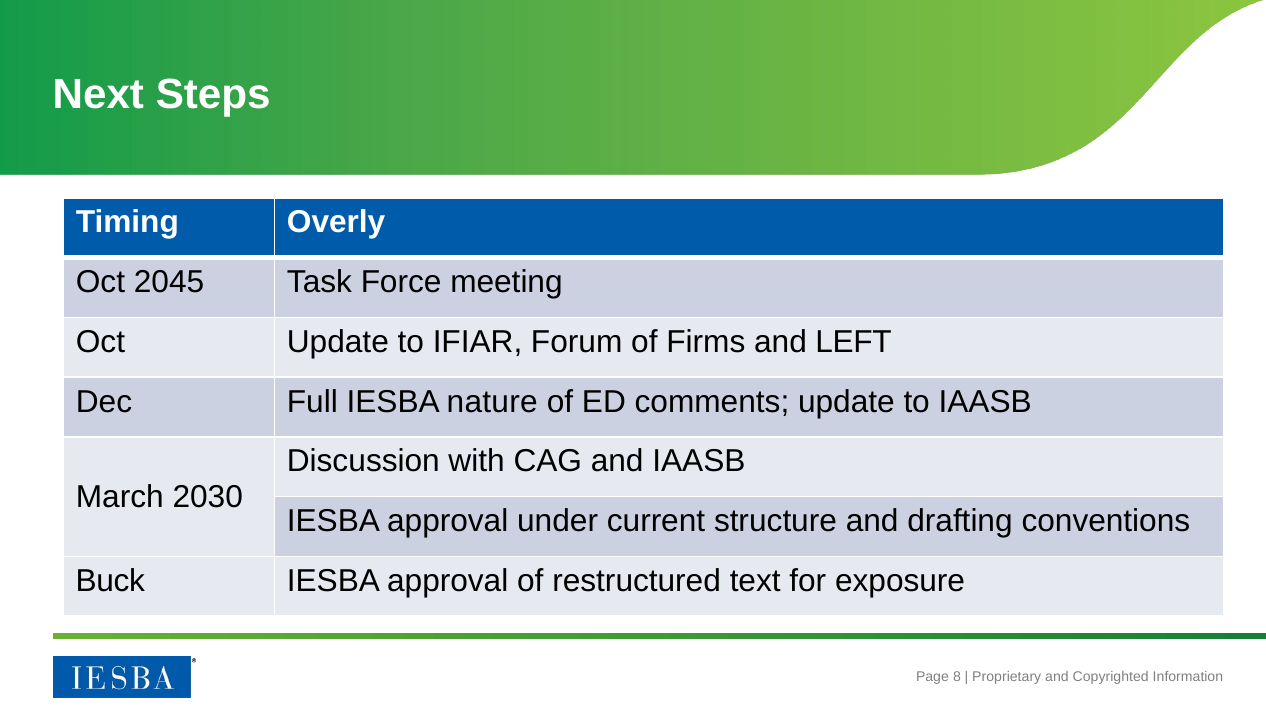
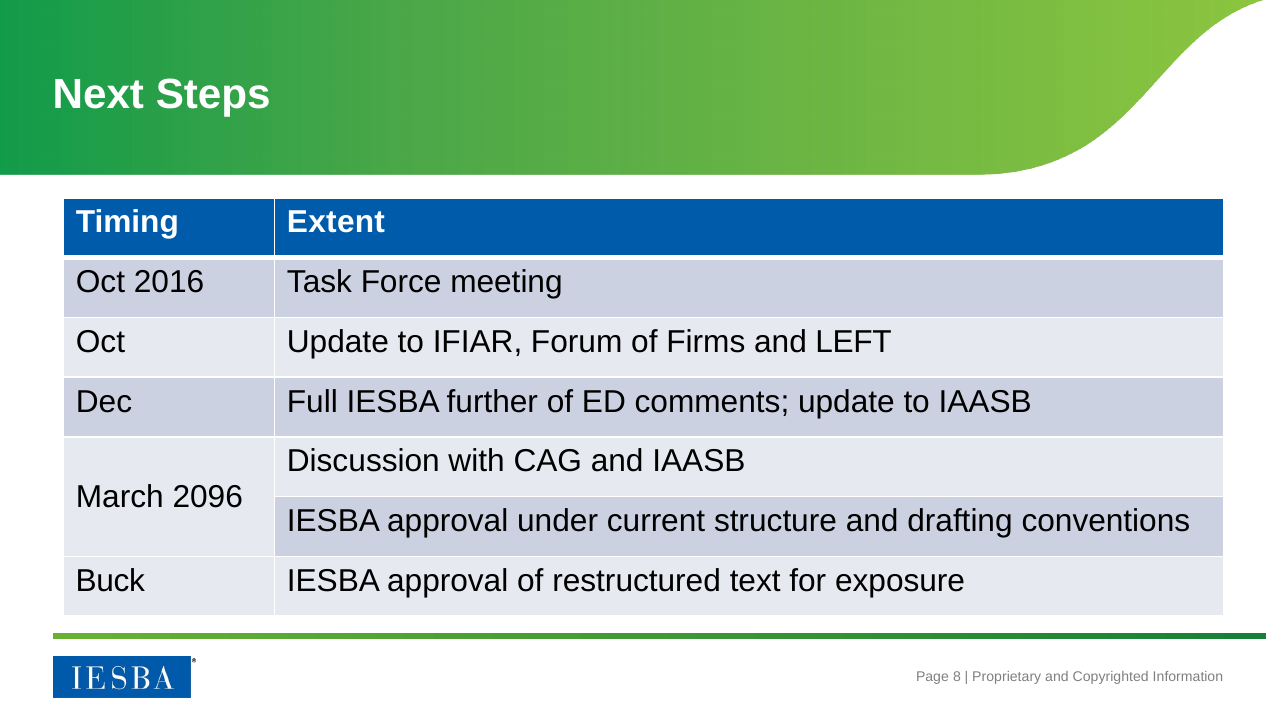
Overly: Overly -> Extent
2045: 2045 -> 2016
nature: nature -> further
2030: 2030 -> 2096
